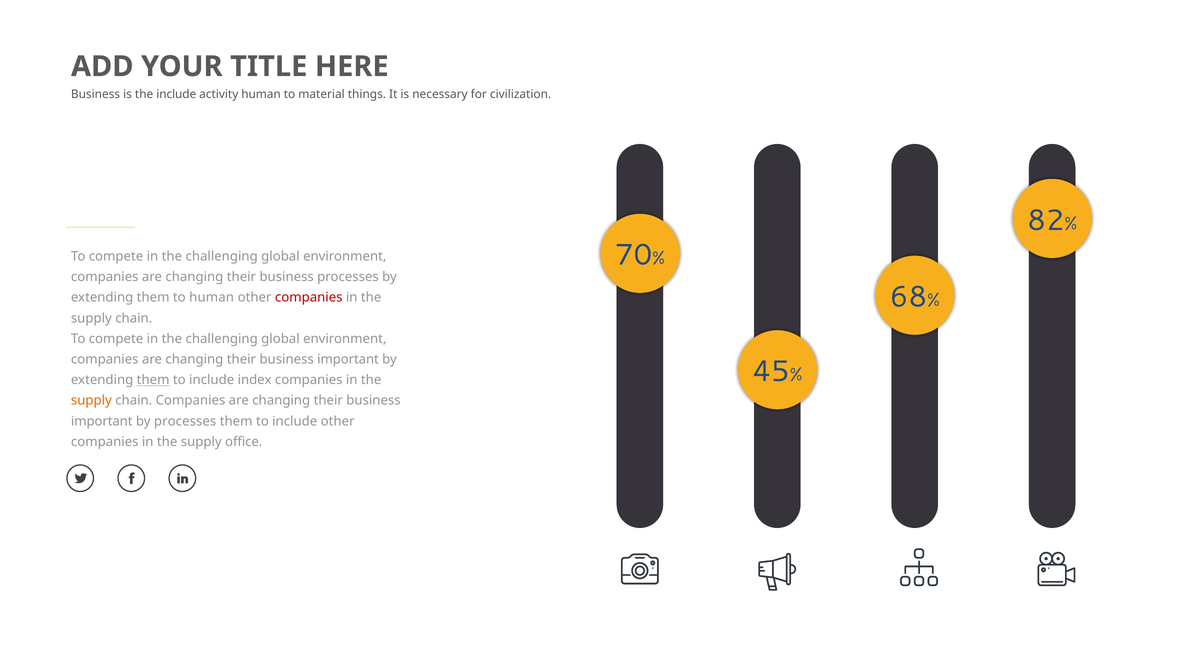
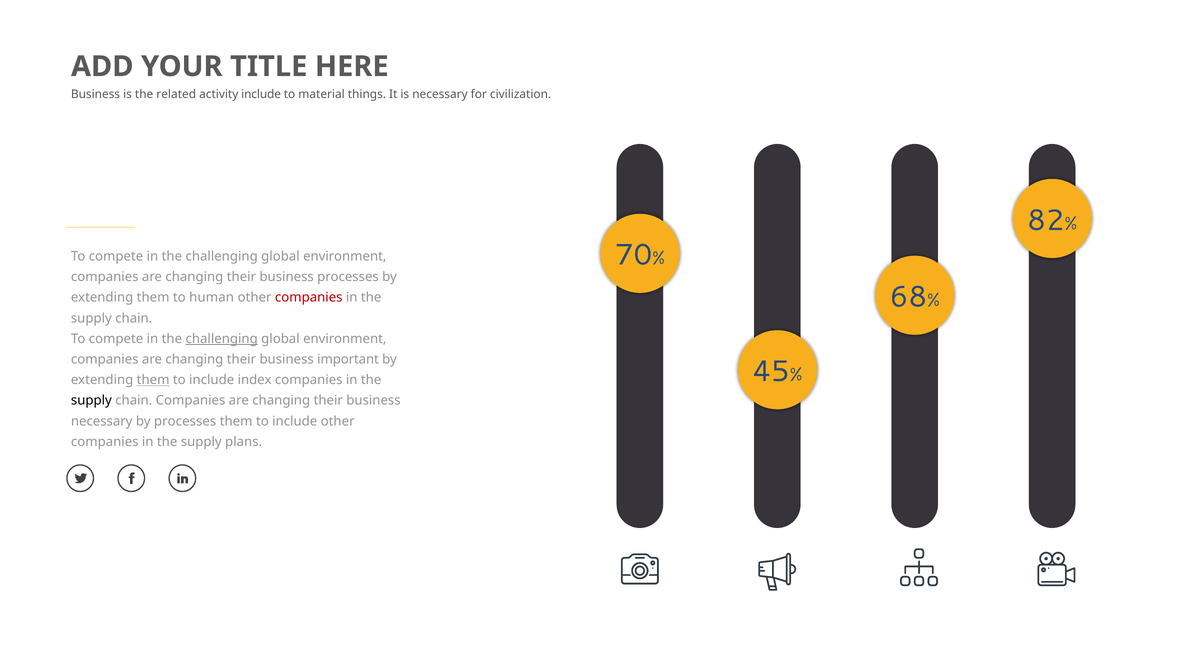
the include: include -> related
activity human: human -> include
challenging at (222, 339) underline: none -> present
supply at (91, 400) colour: orange -> black
important at (102, 421): important -> necessary
office: office -> plans
